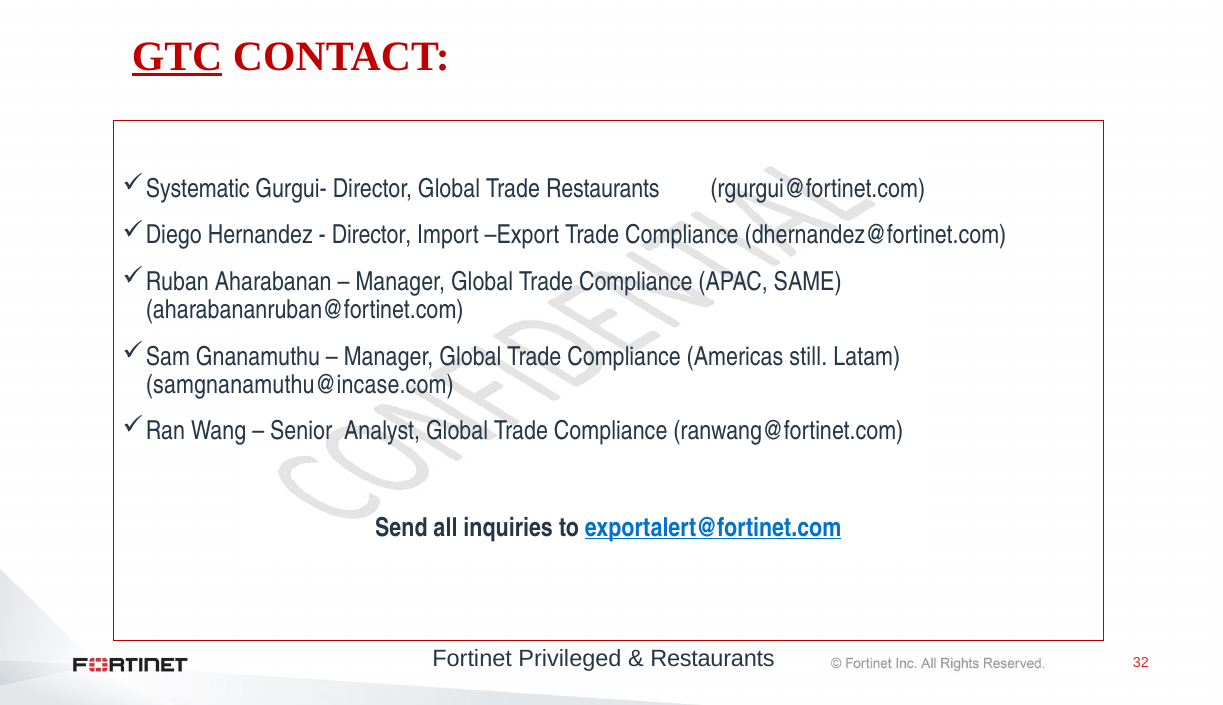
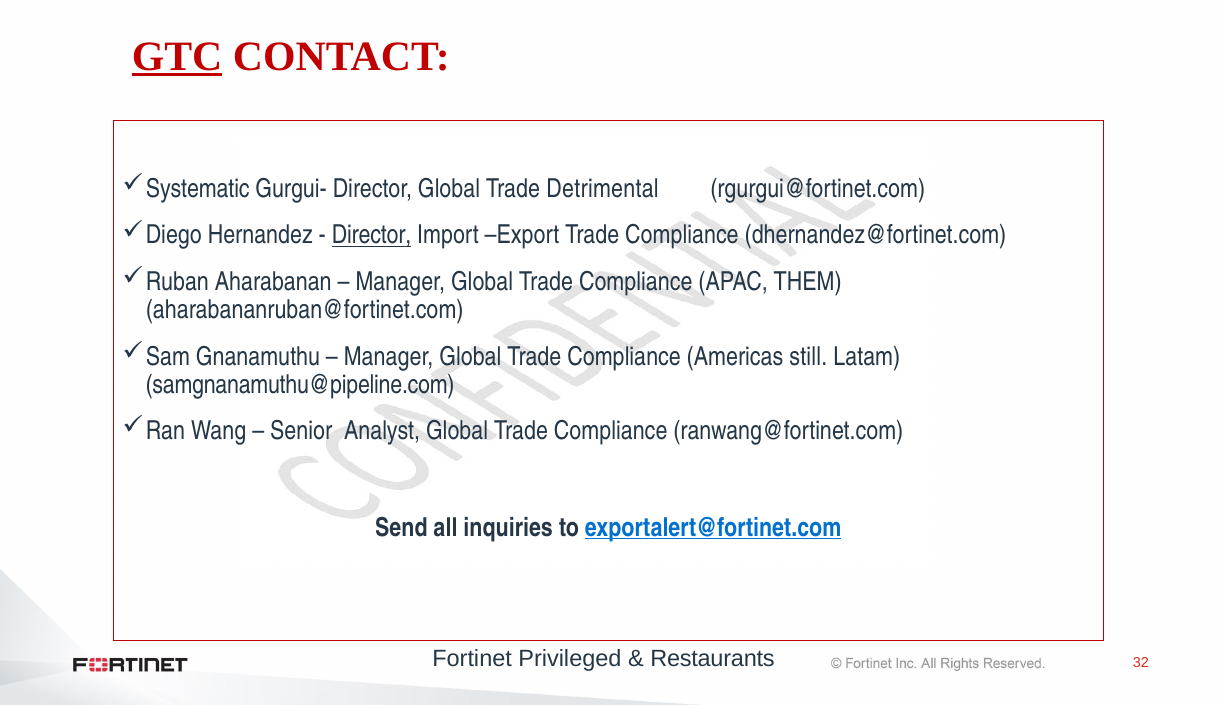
Trade Restaurants: Restaurants -> Detrimental
Director at (372, 235) underline: none -> present
SAME: SAME -> THEM
samgnanamuthu@incase.com: samgnanamuthu@incase.com -> samgnanamuthu@pipeline.com
